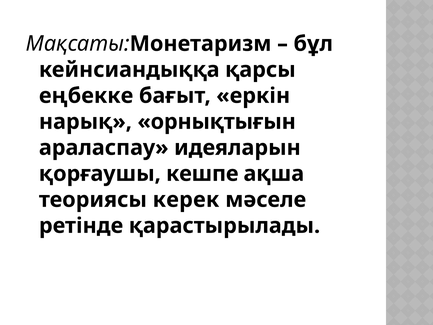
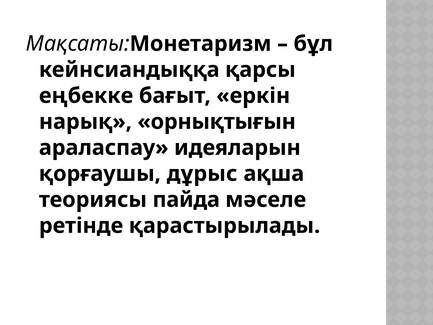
кешпе: кешпе -> дұрыс
керек: керек -> пайда
